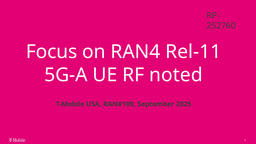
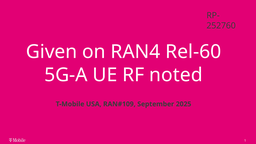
Focus: Focus -> Given
Rel-11: Rel-11 -> Rel-60
